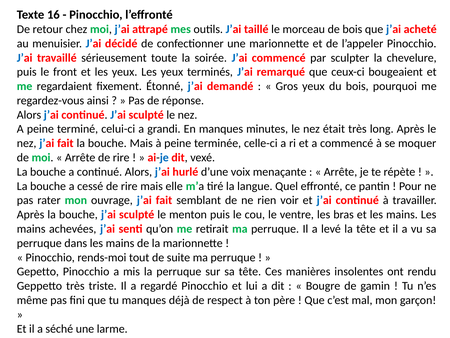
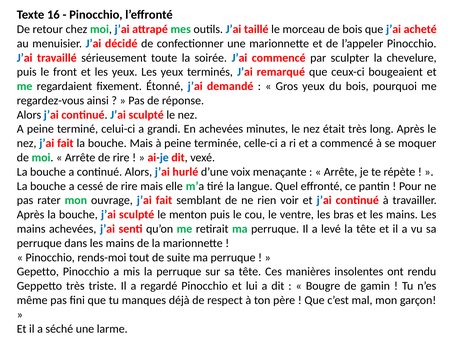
En manques: manques -> achevées
